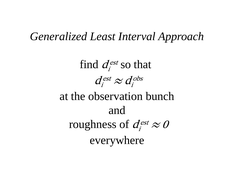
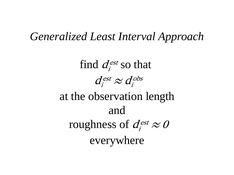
bunch: bunch -> length
